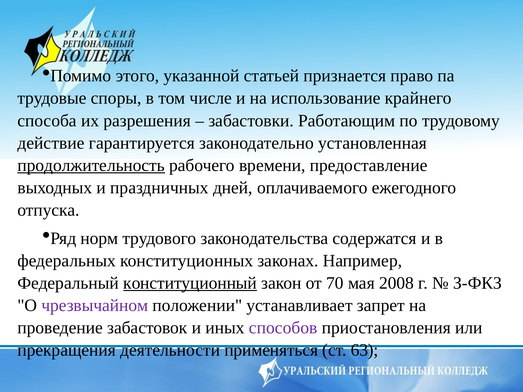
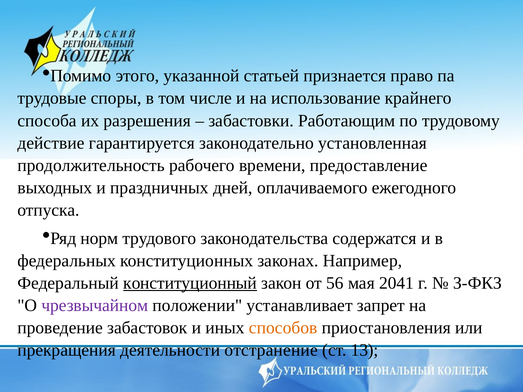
продолжительность underline: present -> none
70: 70 -> 56
2008: 2008 -> 2041
способов colour: purple -> orange
применяться: применяться -> отстранение
63: 63 -> 13
